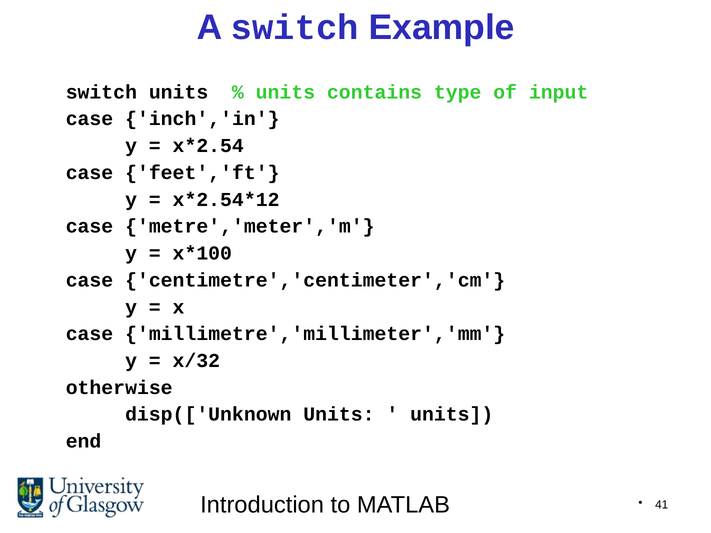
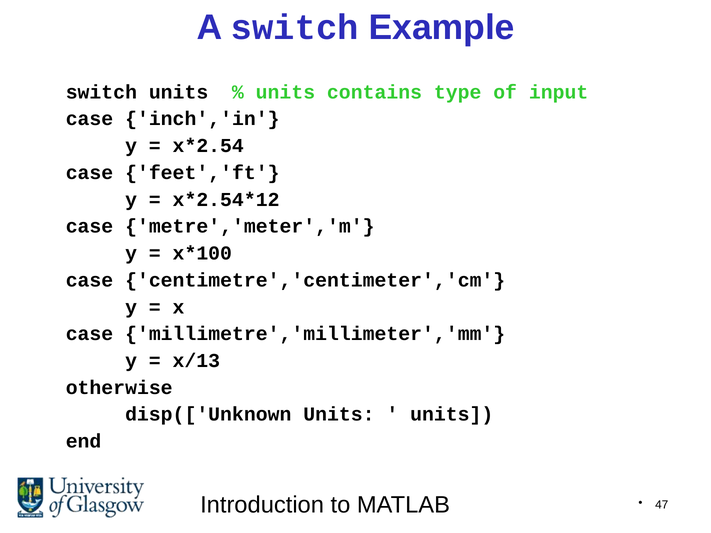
x/32: x/32 -> x/13
41: 41 -> 47
